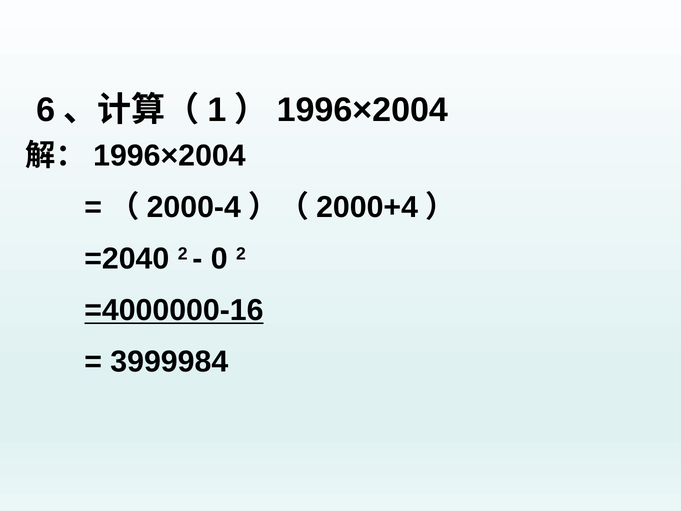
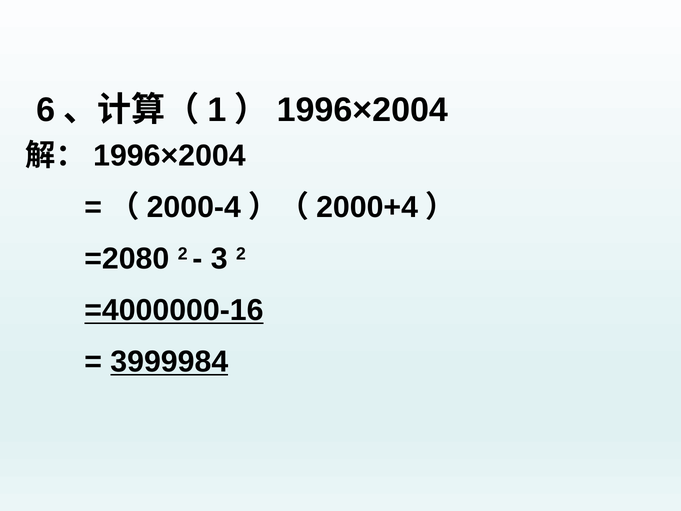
=2040: =2040 -> =2080
0: 0 -> 3
3999984 underline: none -> present
